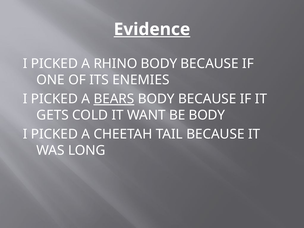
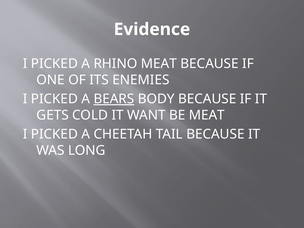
Evidence underline: present -> none
RHINO BODY: BODY -> MEAT
BE BODY: BODY -> MEAT
